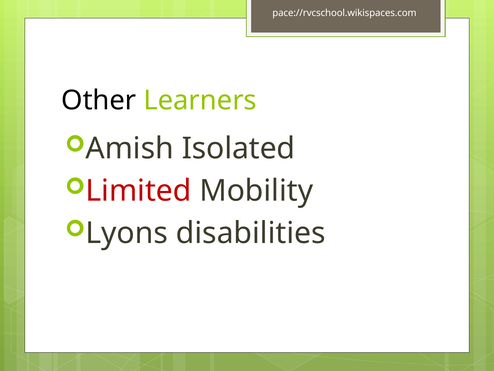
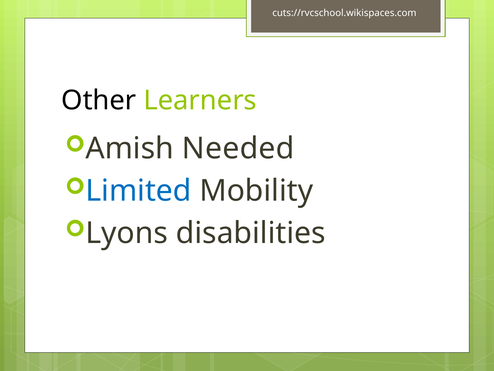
pace://rvcschool.wikispaces.com: pace://rvcschool.wikispaces.com -> cuts://rvcschool.wikispaces.com
Isolated: Isolated -> Needed
Limited colour: red -> blue
